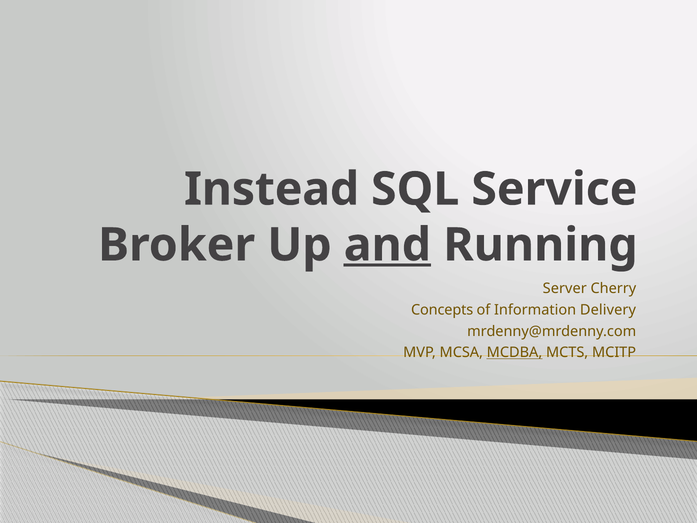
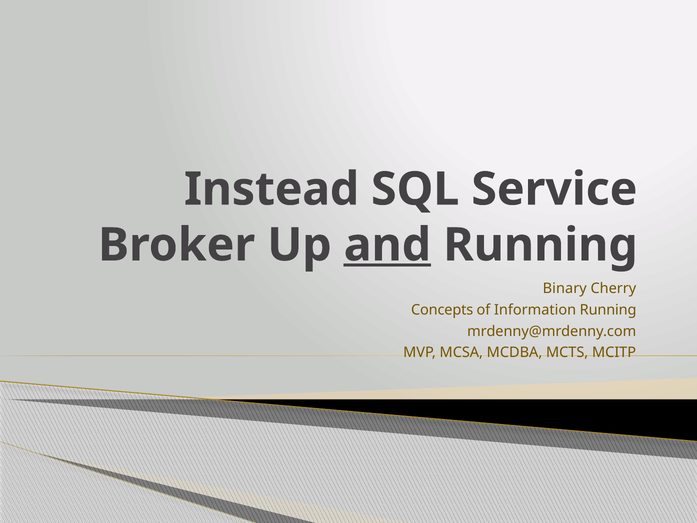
Server: Server -> Binary
Information Delivery: Delivery -> Running
MCDBA underline: present -> none
